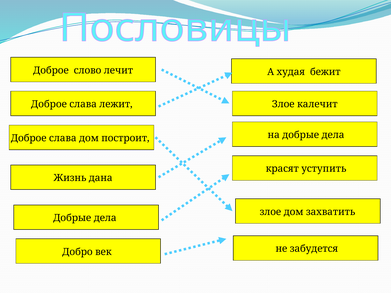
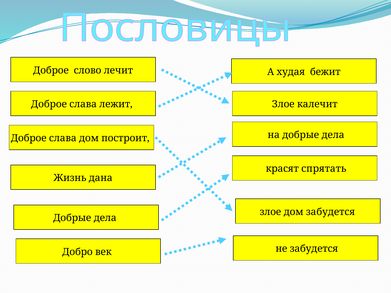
уступить: уступить -> спрятать
дом захватить: захватить -> забудется
